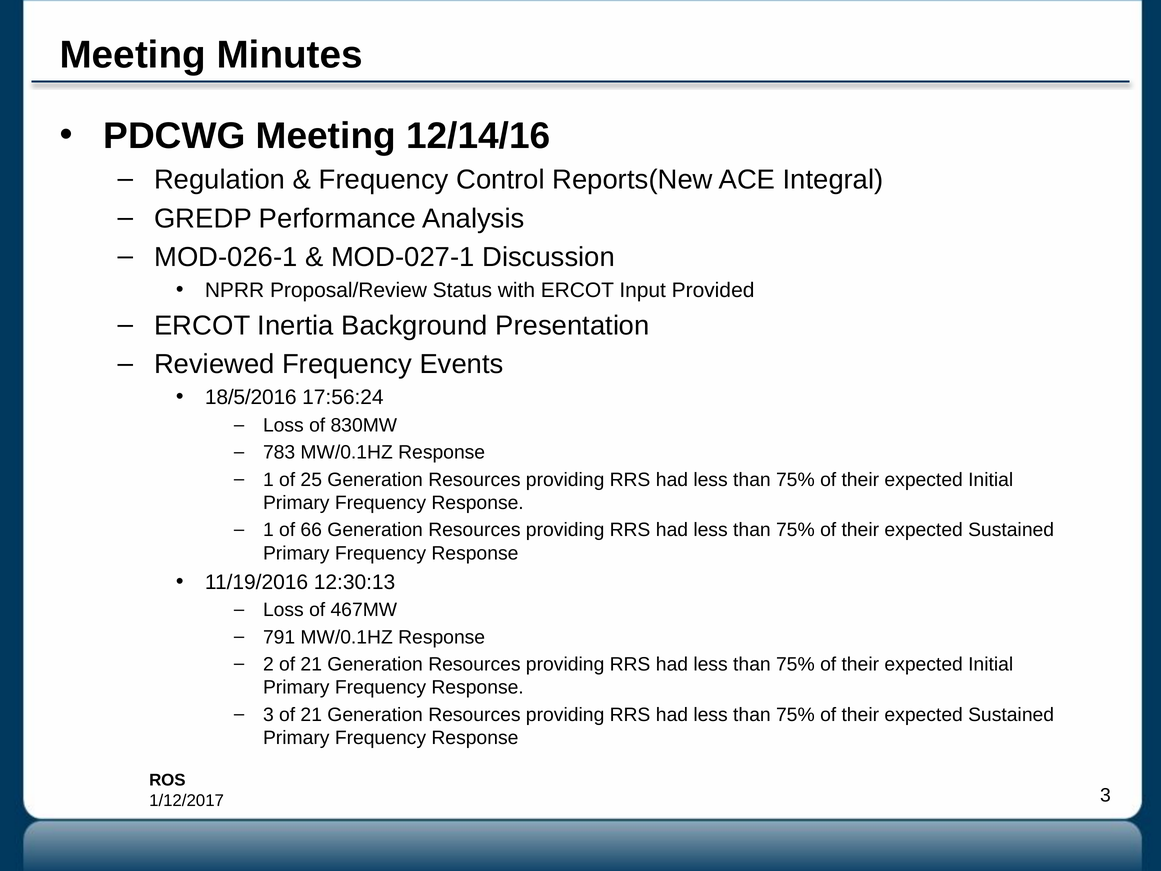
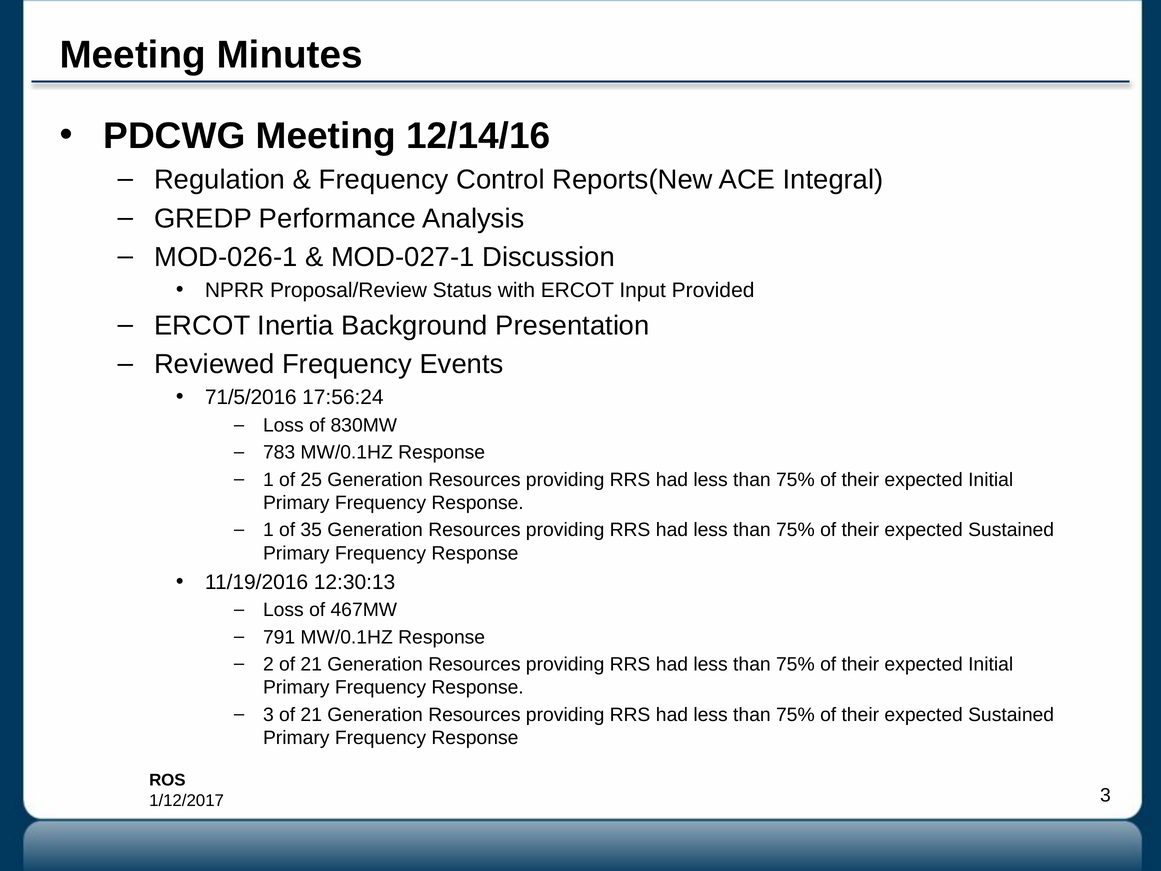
18/5/2016: 18/5/2016 -> 71/5/2016
66: 66 -> 35
